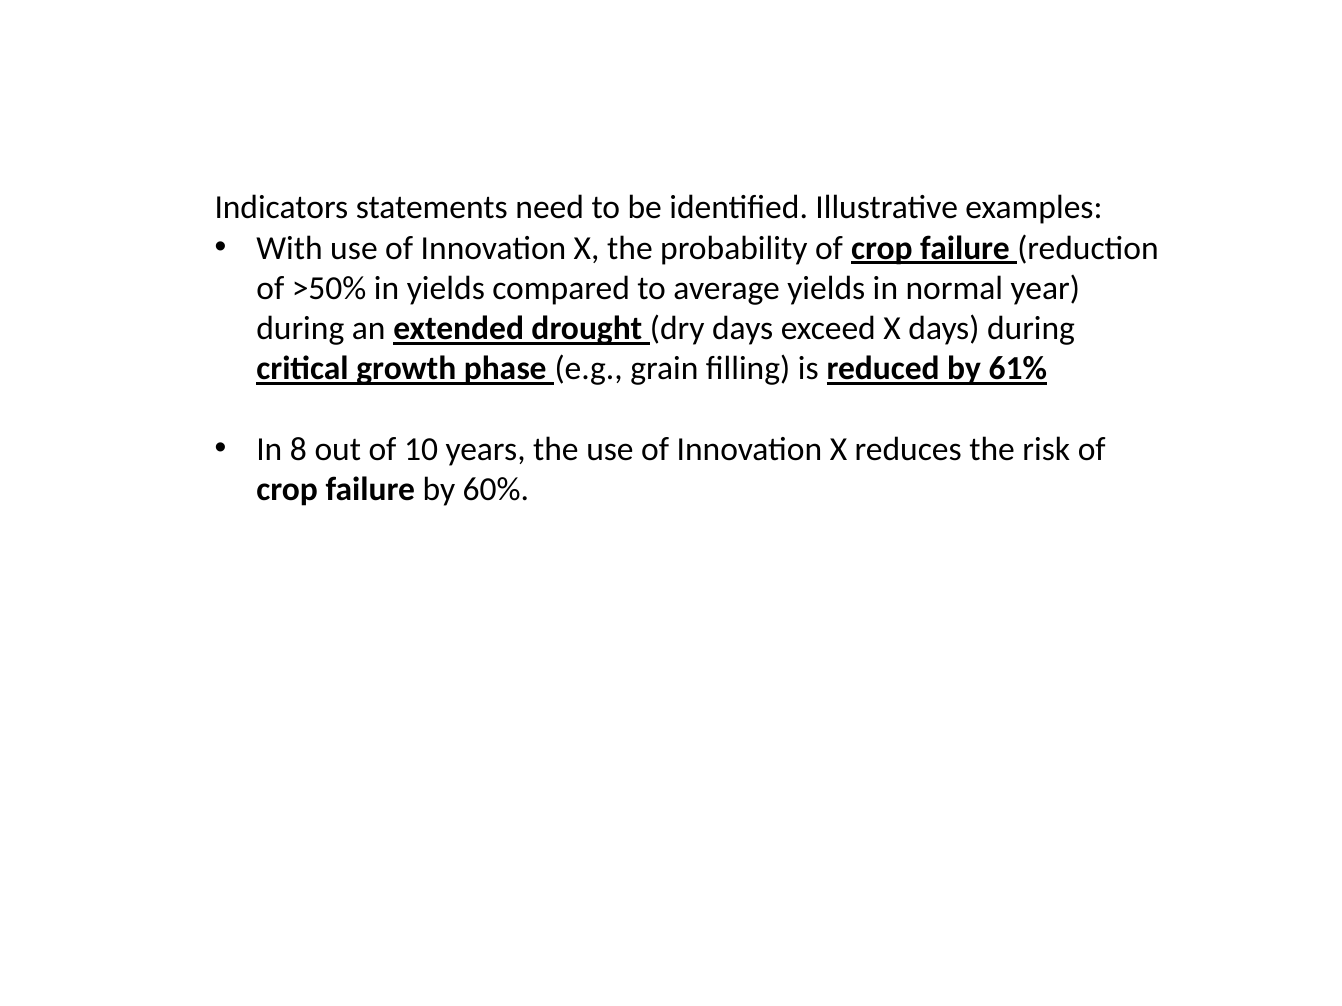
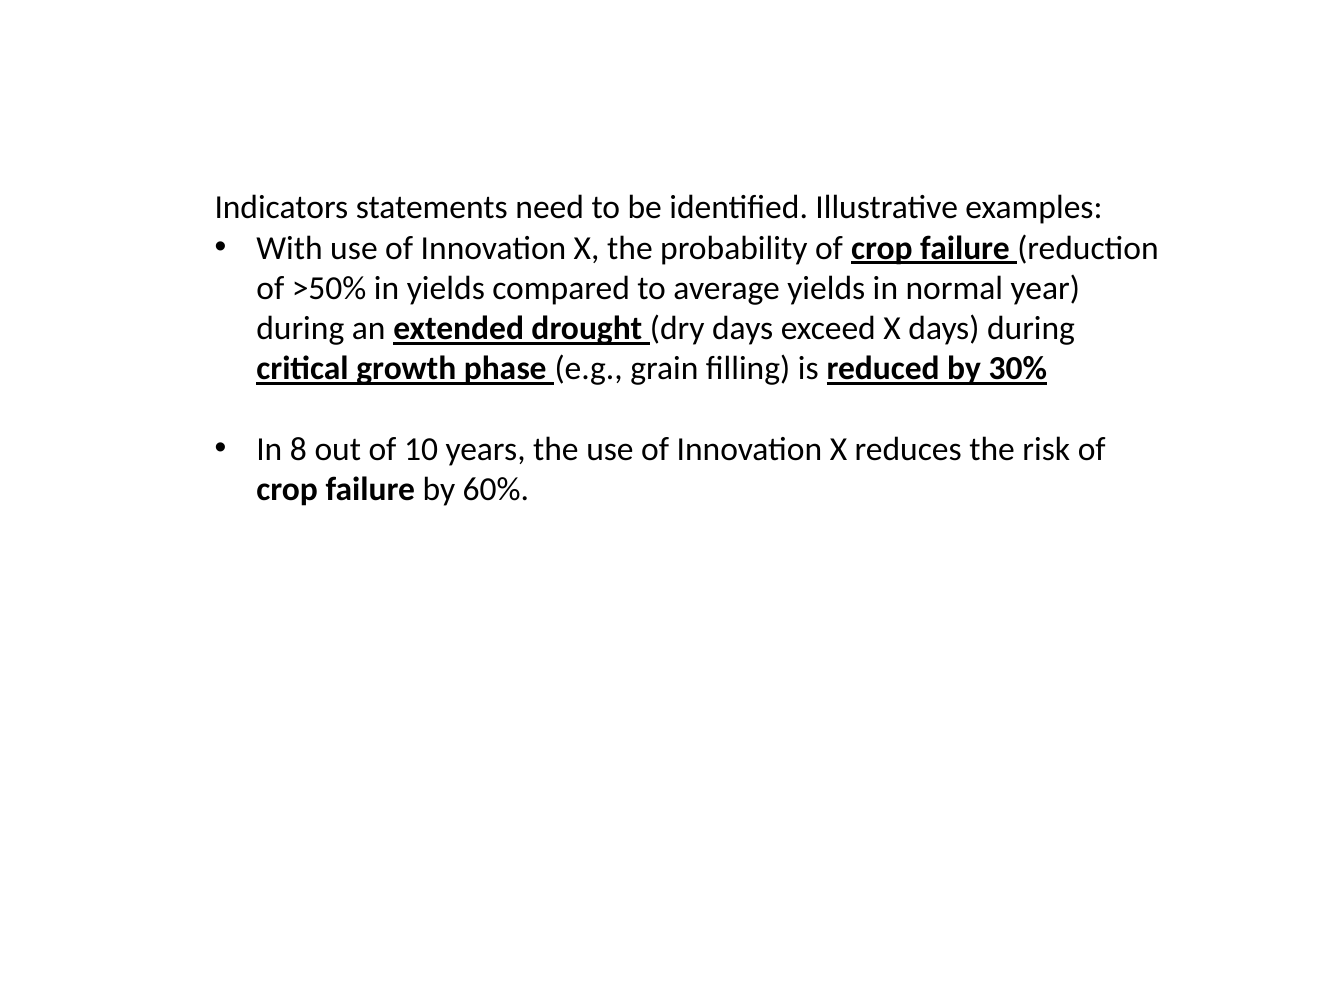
61%: 61% -> 30%
